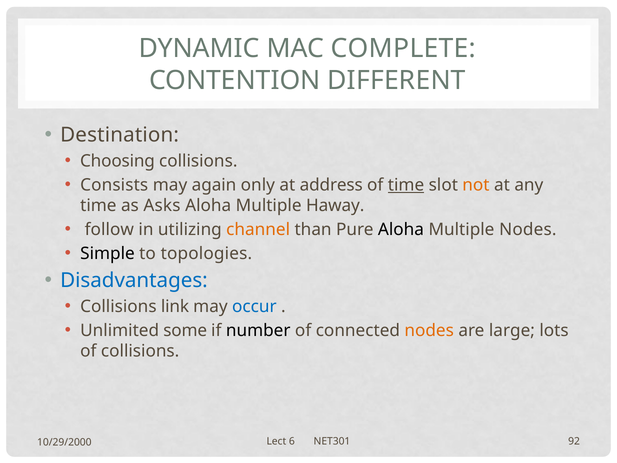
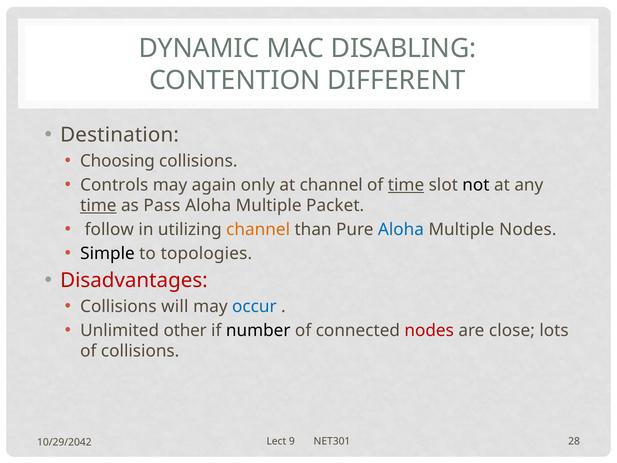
COMPLETE: COMPLETE -> DISABLING
Consists: Consists -> Controls
at address: address -> channel
not colour: orange -> black
time at (98, 206) underline: none -> present
Asks: Asks -> Pass
Haway: Haway -> Packet
Aloha at (401, 230) colour: black -> blue
Disadvantages colour: blue -> red
link: link -> will
some: some -> other
nodes at (429, 330) colour: orange -> red
large: large -> close
6: 6 -> 9
92: 92 -> 28
10/29/2000: 10/29/2000 -> 10/29/2042
